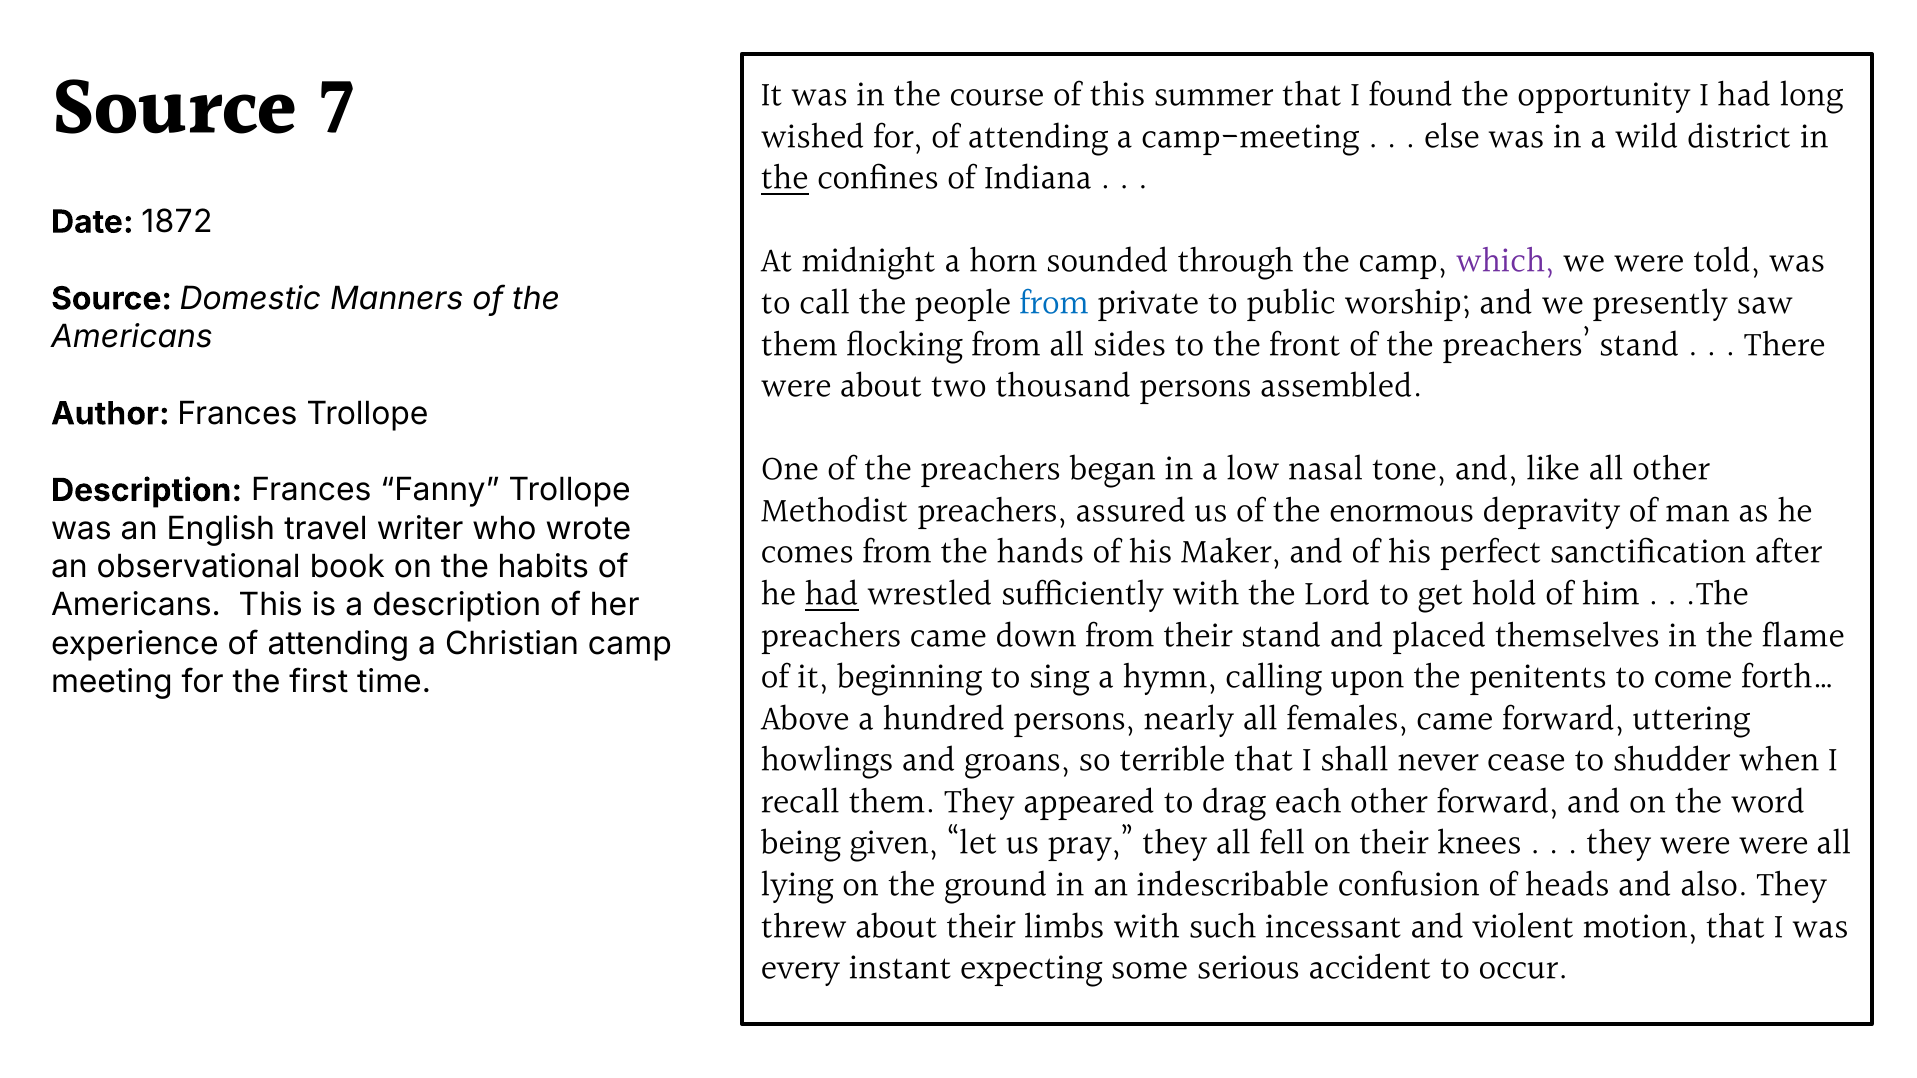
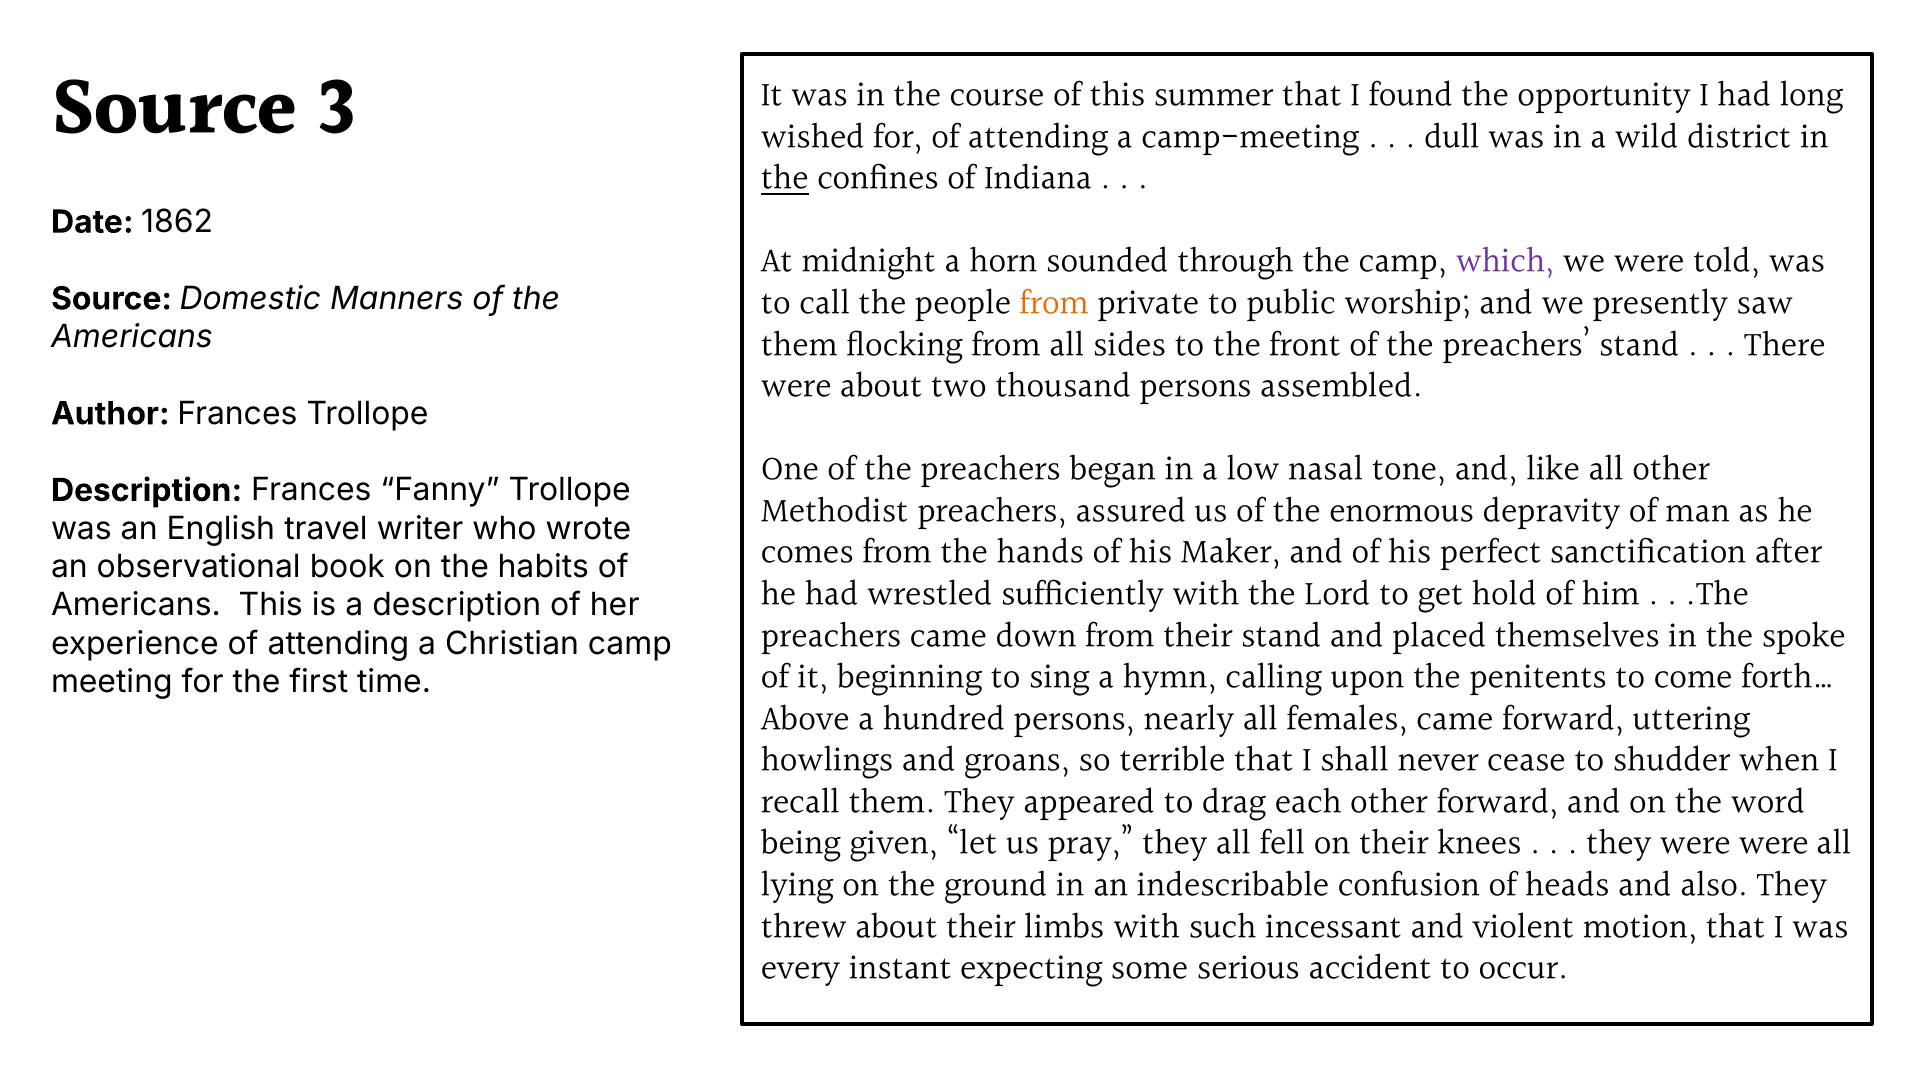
7: 7 -> 3
else: else -> dull
1872: 1872 -> 1862
from at (1054, 304) colour: blue -> orange
had at (832, 595) underline: present -> none
flame: flame -> spoke
